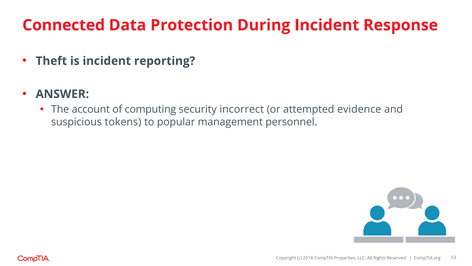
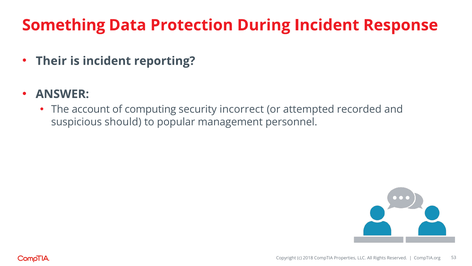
Connected: Connected -> Something
Theft: Theft -> Their
evidence: evidence -> recorded
tokens: tokens -> should
